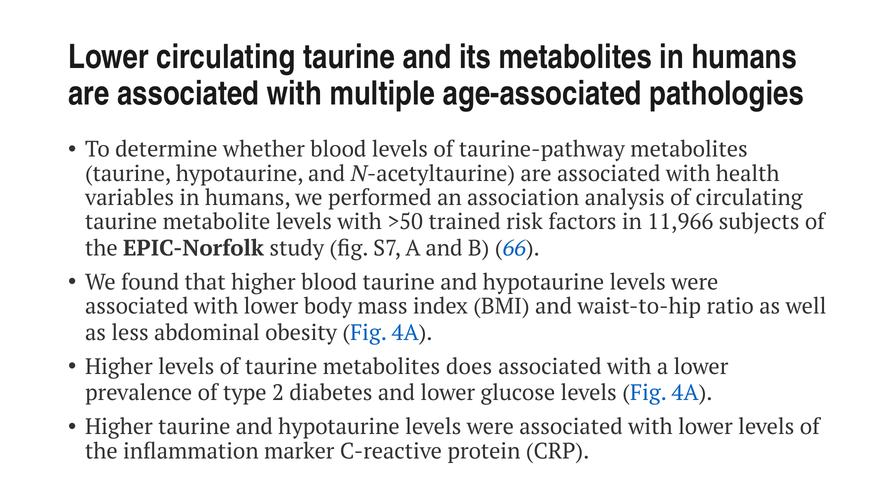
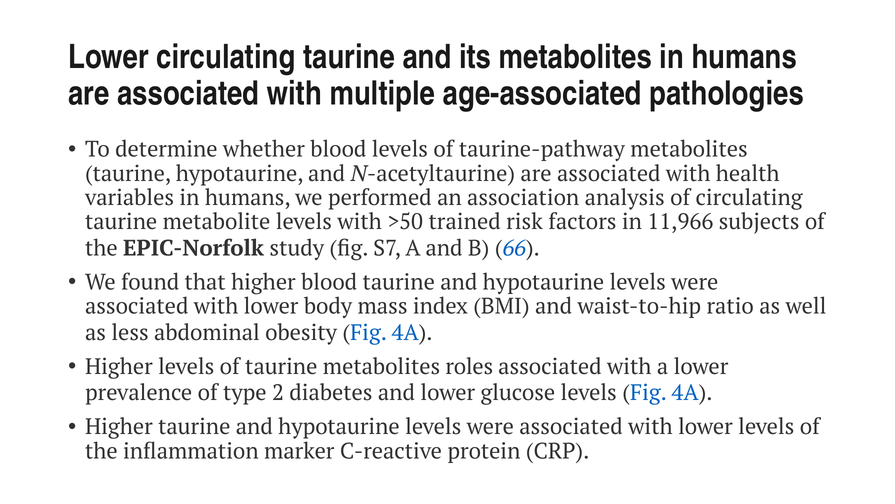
does: does -> roles
